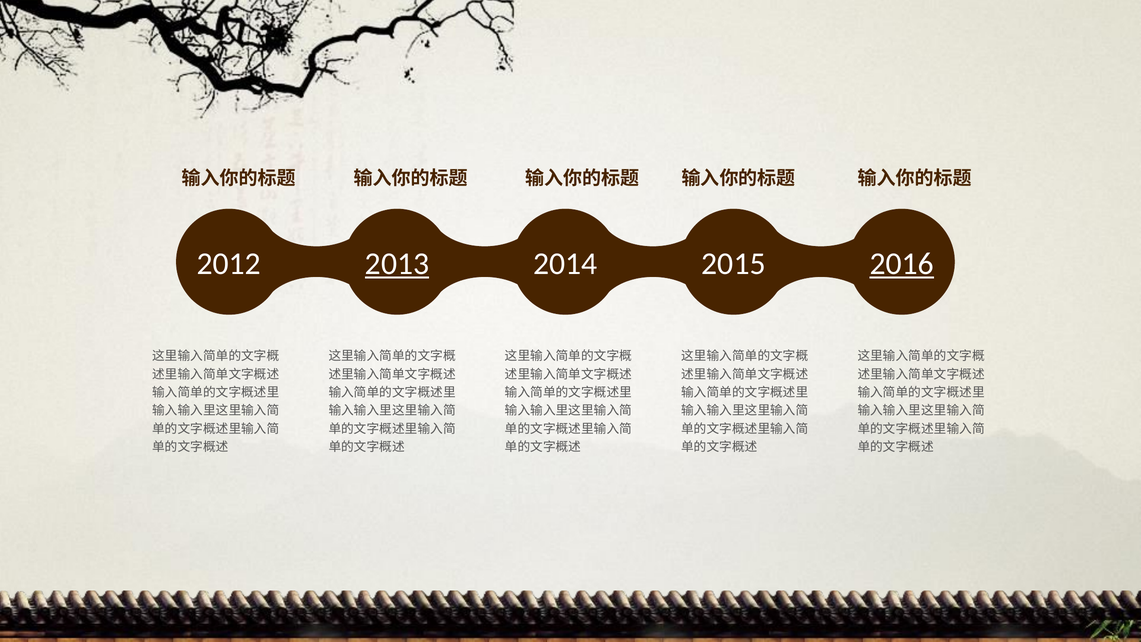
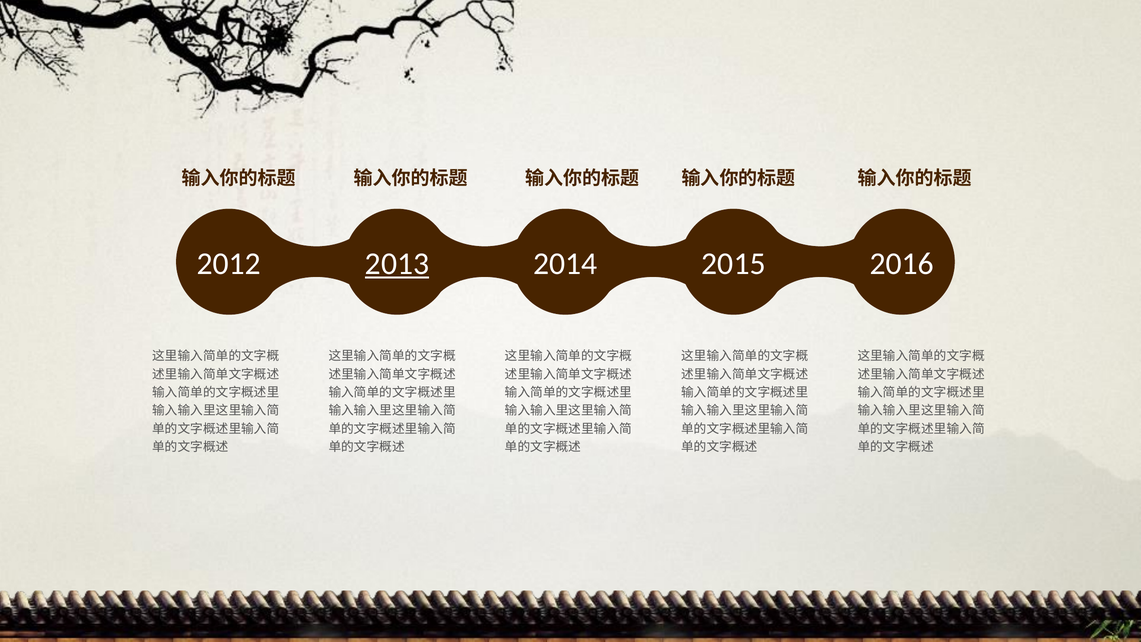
2016 underline: present -> none
